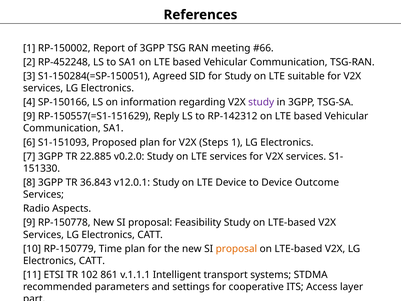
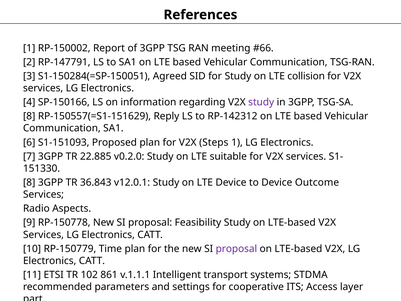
RP-452248: RP-452248 -> RP-147791
suitable: suitable -> collision
9 at (29, 116): 9 -> 8
LTE services: services -> suitable
proposal at (236, 249) colour: orange -> purple
